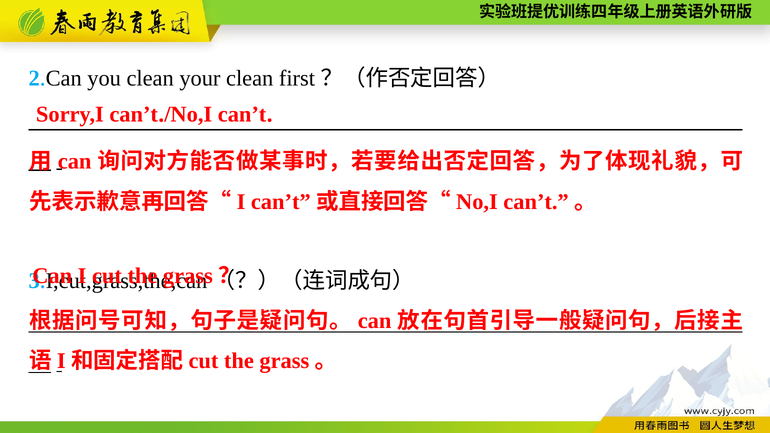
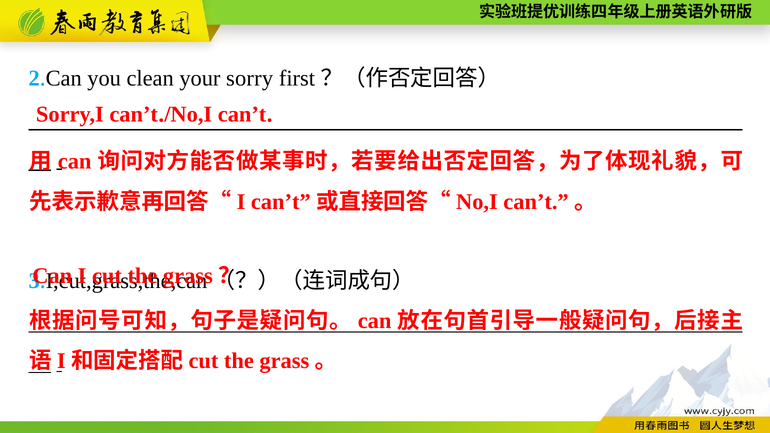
your clean: clean -> sorry
